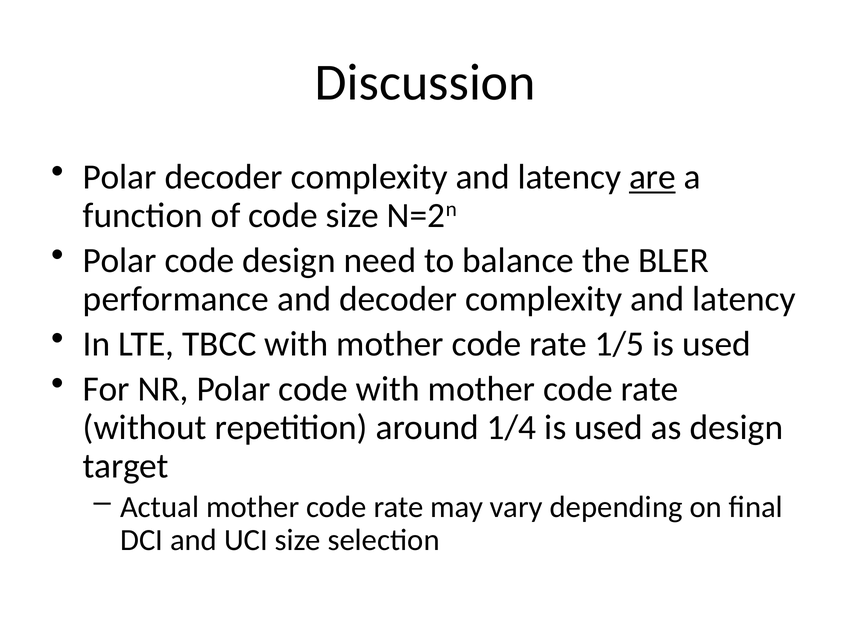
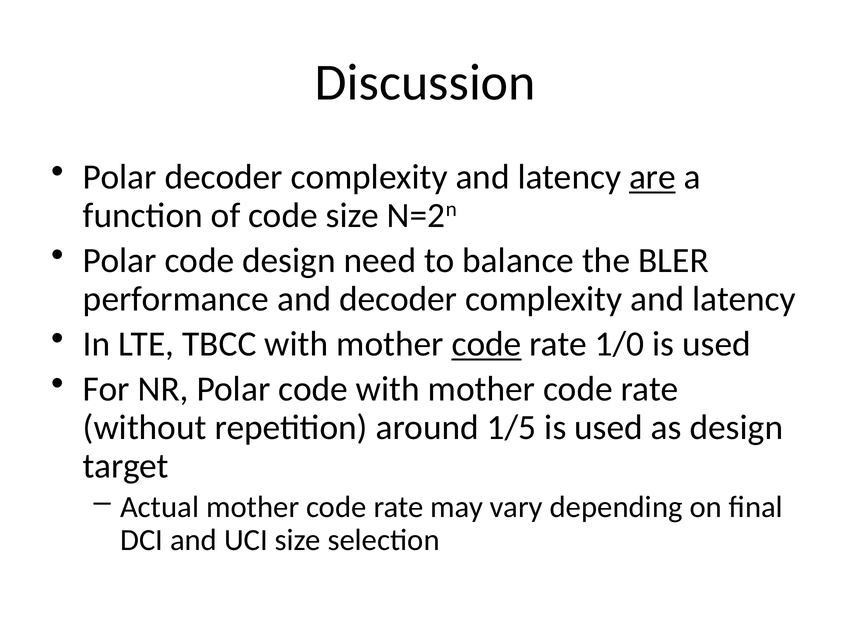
code at (487, 344) underline: none -> present
1/5: 1/5 -> 1/0
1/4: 1/4 -> 1/5
